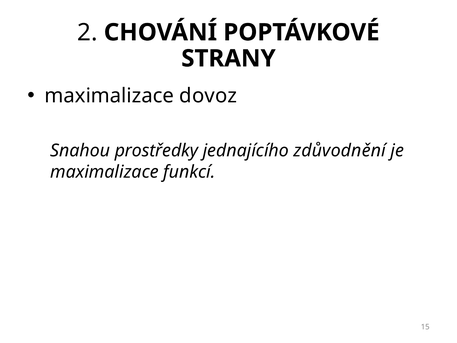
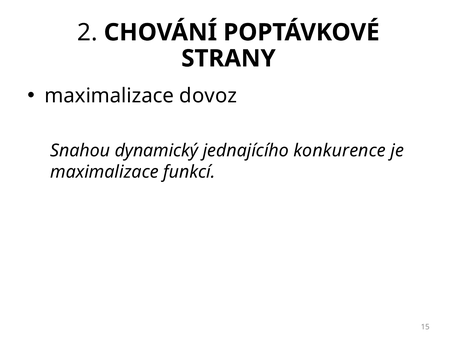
prostředky: prostředky -> dynamický
zdůvodnění: zdůvodnění -> konkurence
